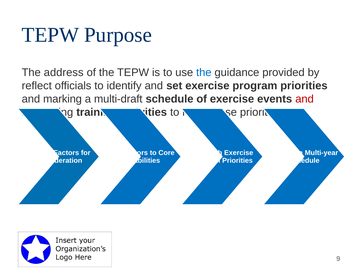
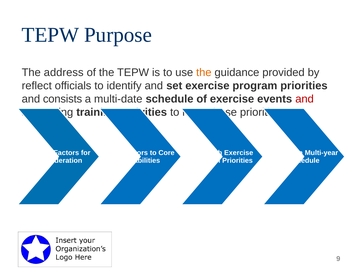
the at (204, 73) colour: blue -> orange
marking: marking -> consists
multi-draft: multi-draft -> multi-date
